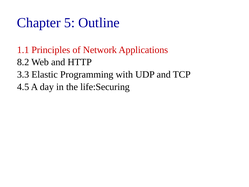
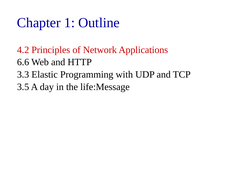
5: 5 -> 1
1.1: 1.1 -> 4.2
8.2: 8.2 -> 6.6
4.5: 4.5 -> 3.5
life:Securing: life:Securing -> life:Message
